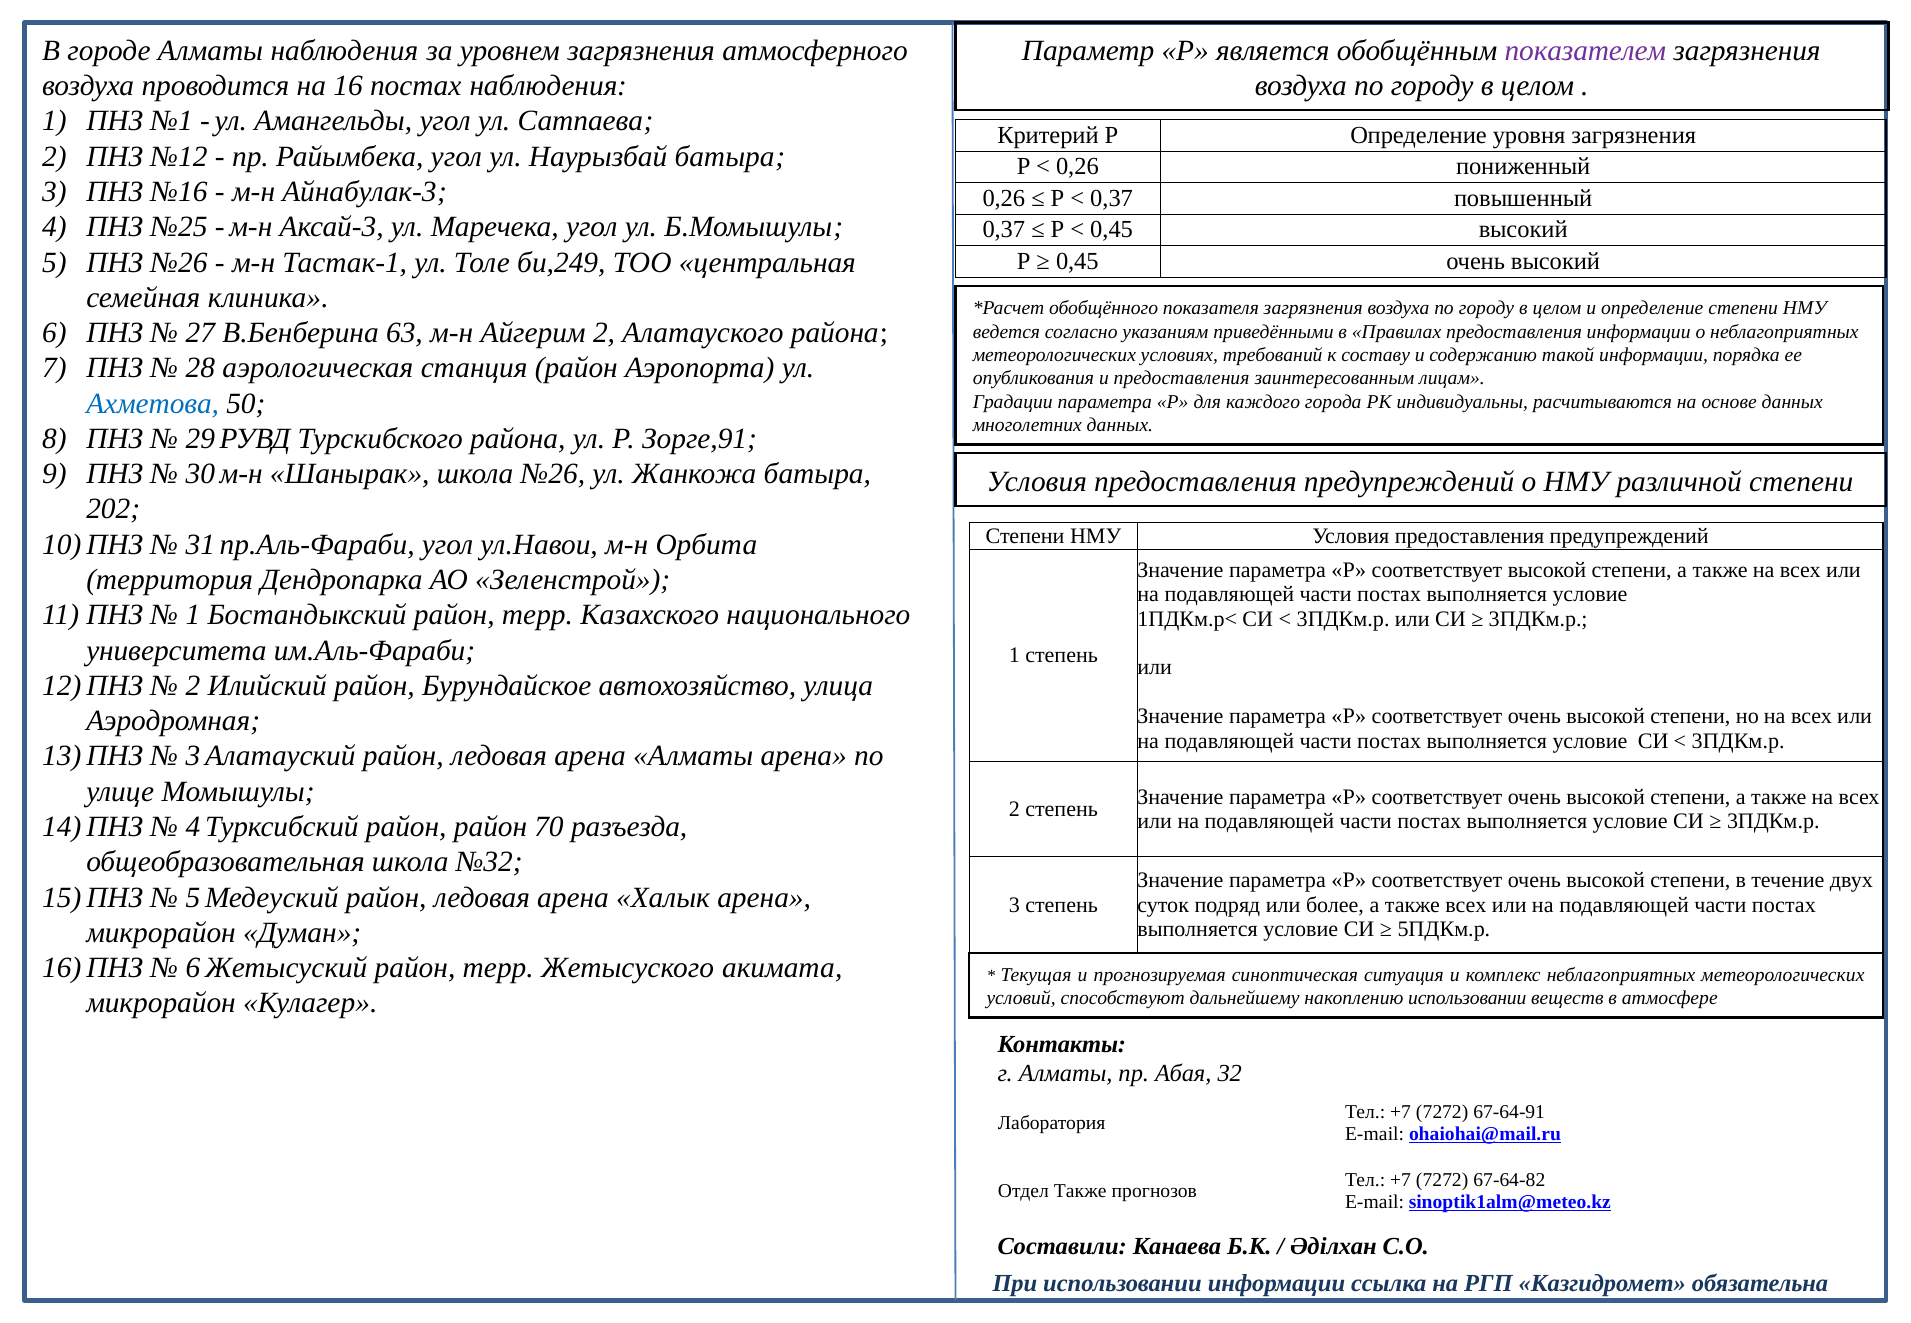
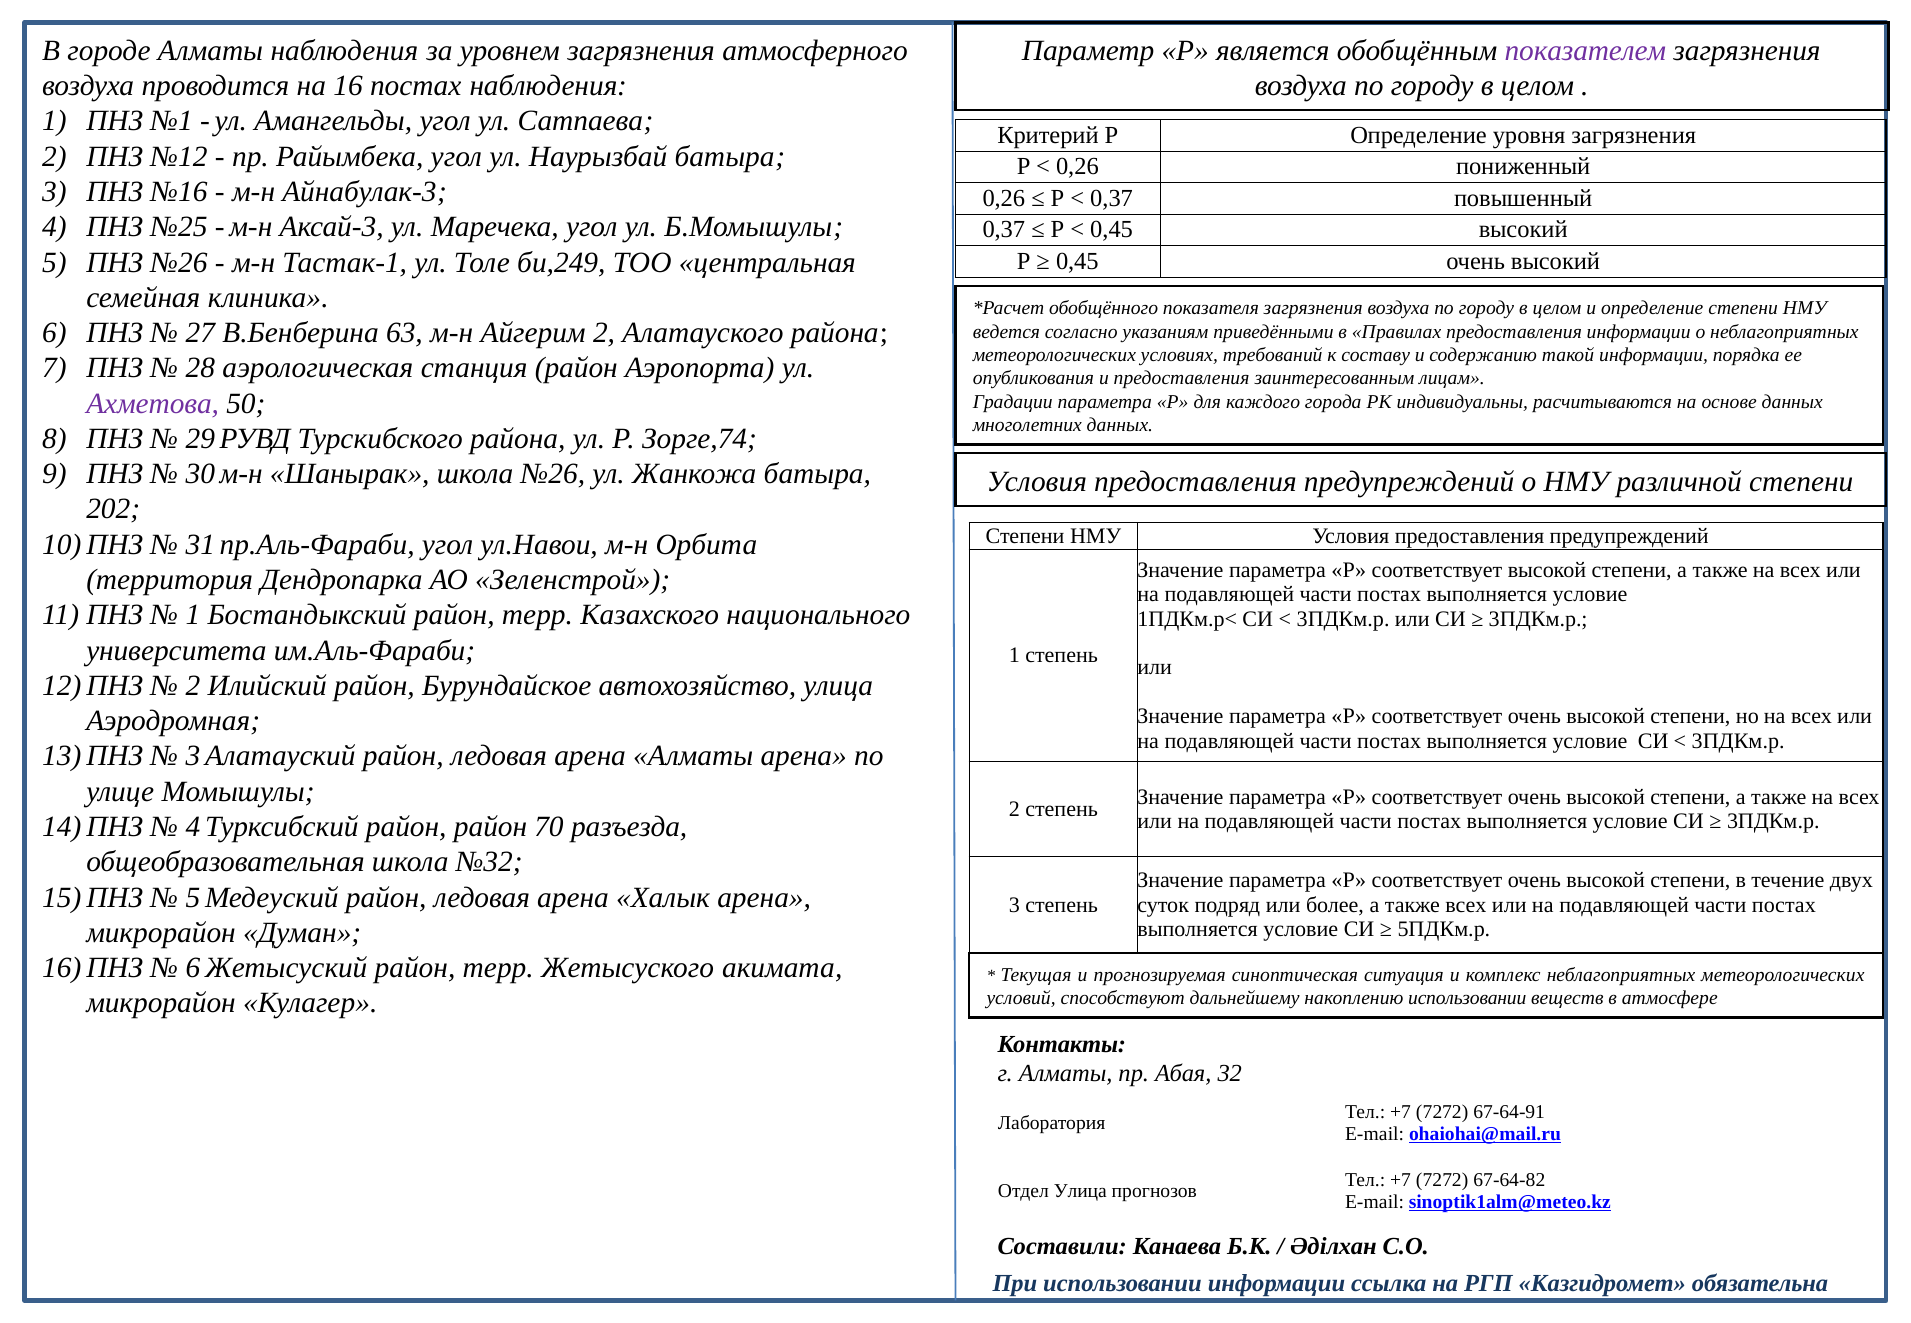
Ахметова colour: blue -> purple
Зорге,91: Зорге,91 -> Зорге,74
Отдел Также: Также -> Улица
